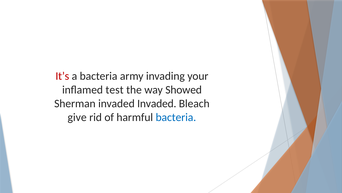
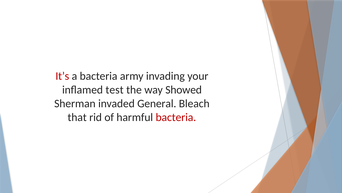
invaded Invaded: Invaded -> General
give: give -> that
bacteria at (176, 117) colour: blue -> red
